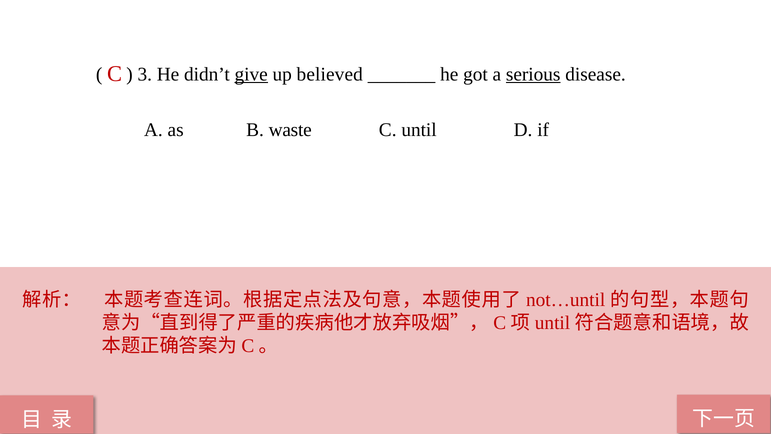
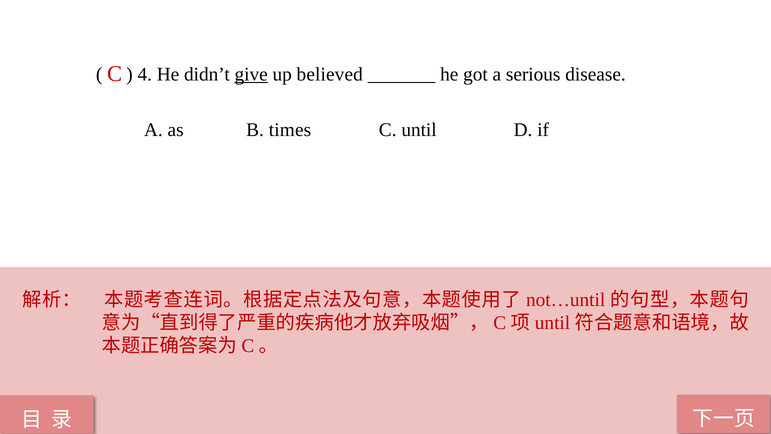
3: 3 -> 4
serious underline: present -> none
waste: waste -> times
